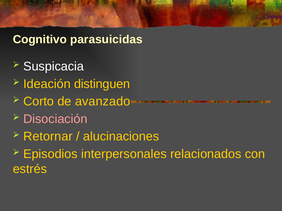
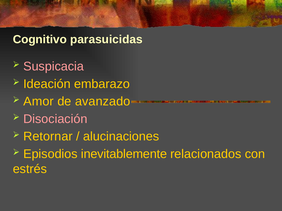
Suspicacia colour: white -> pink
distinguen: distinguen -> embarazo
Corto: Corto -> Amor
interpersonales: interpersonales -> inevitablemente
